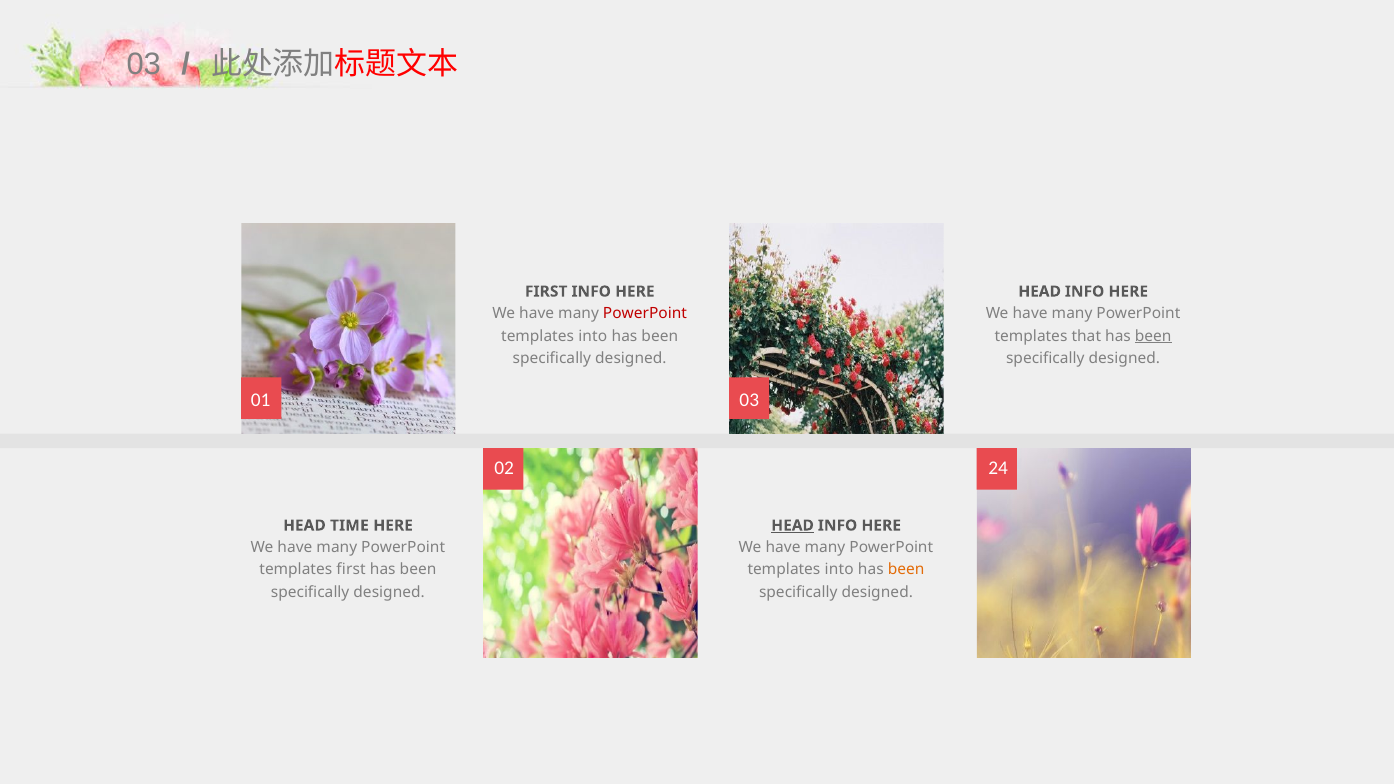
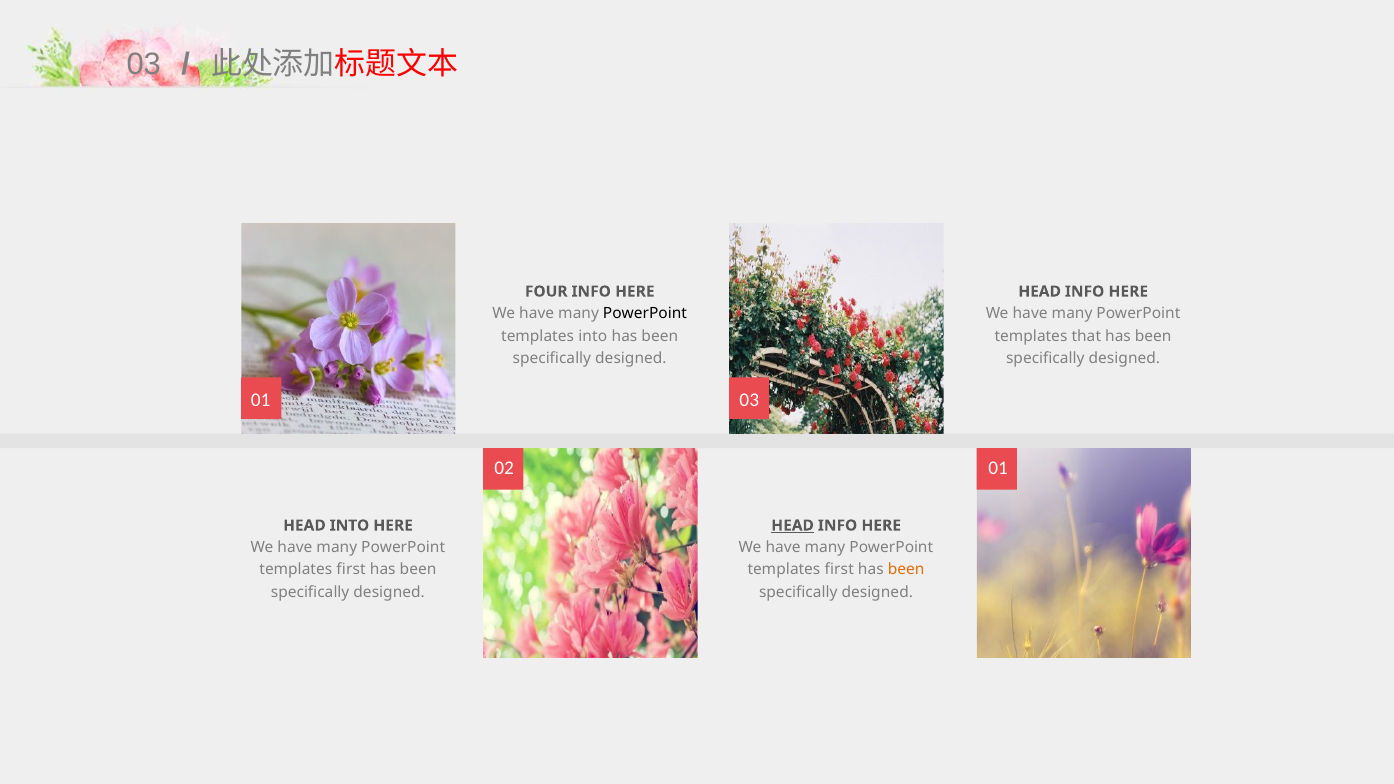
FIRST at (546, 292): FIRST -> FOUR
PowerPoint at (645, 314) colour: red -> black
been at (1153, 336) underline: present -> none
02 24: 24 -> 01
HEAD TIME: TIME -> INTO
into at (839, 570): into -> first
